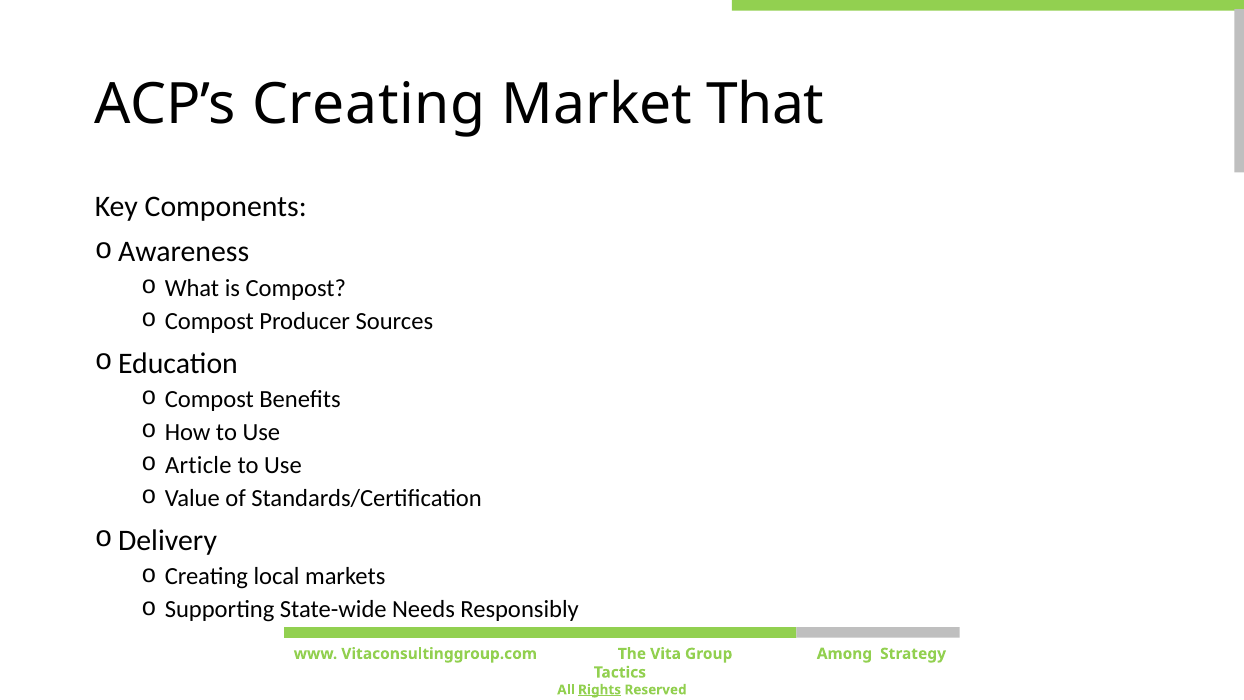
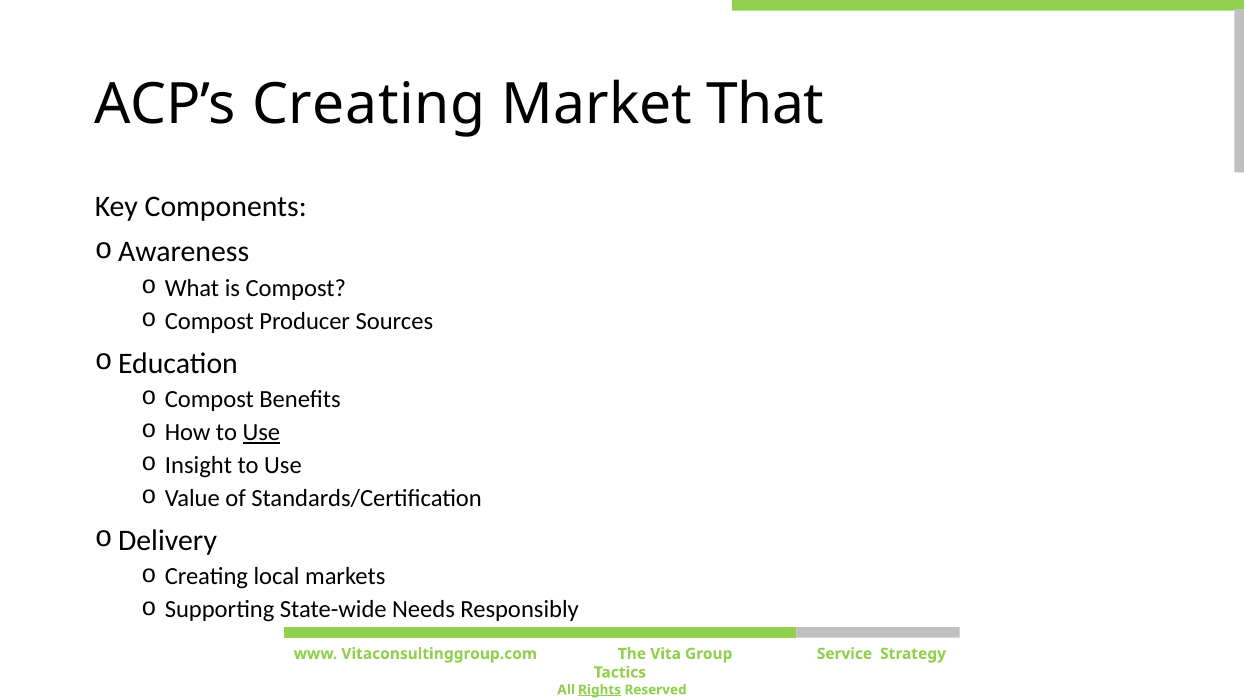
Use at (261, 432) underline: none -> present
Article: Article -> Insight
Among: Among -> Service
